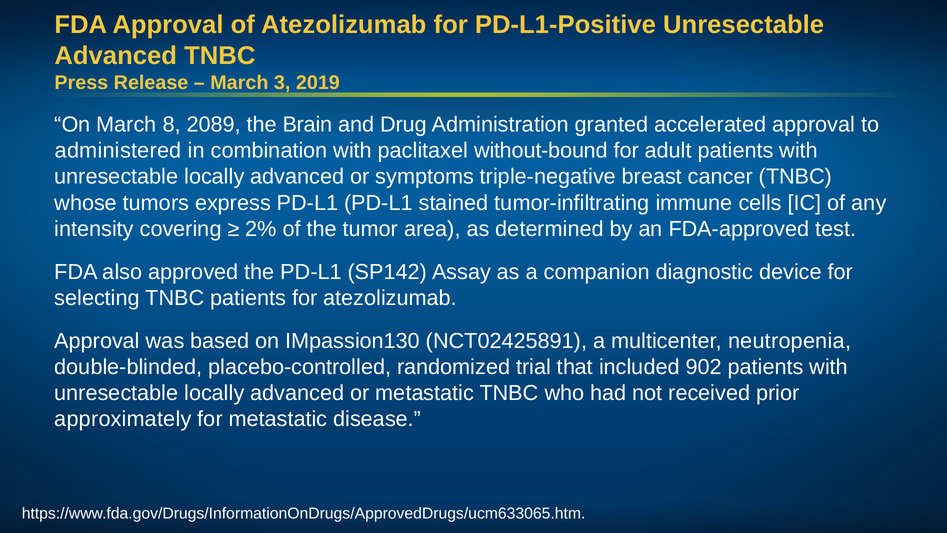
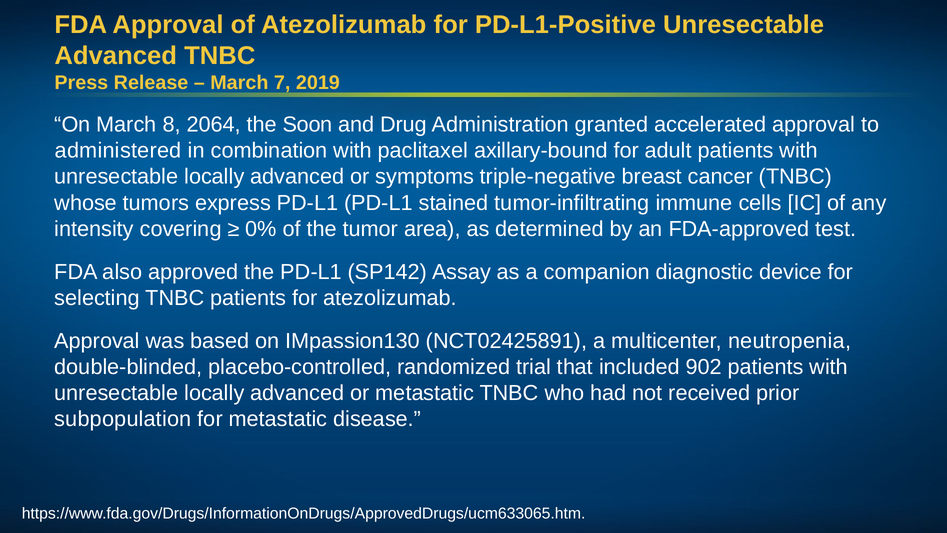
3: 3 -> 7
2089: 2089 -> 2064
Brain: Brain -> Soon
without-bound: without-bound -> axillary-bound
2%: 2% -> 0%
approximately: approximately -> subpopulation
